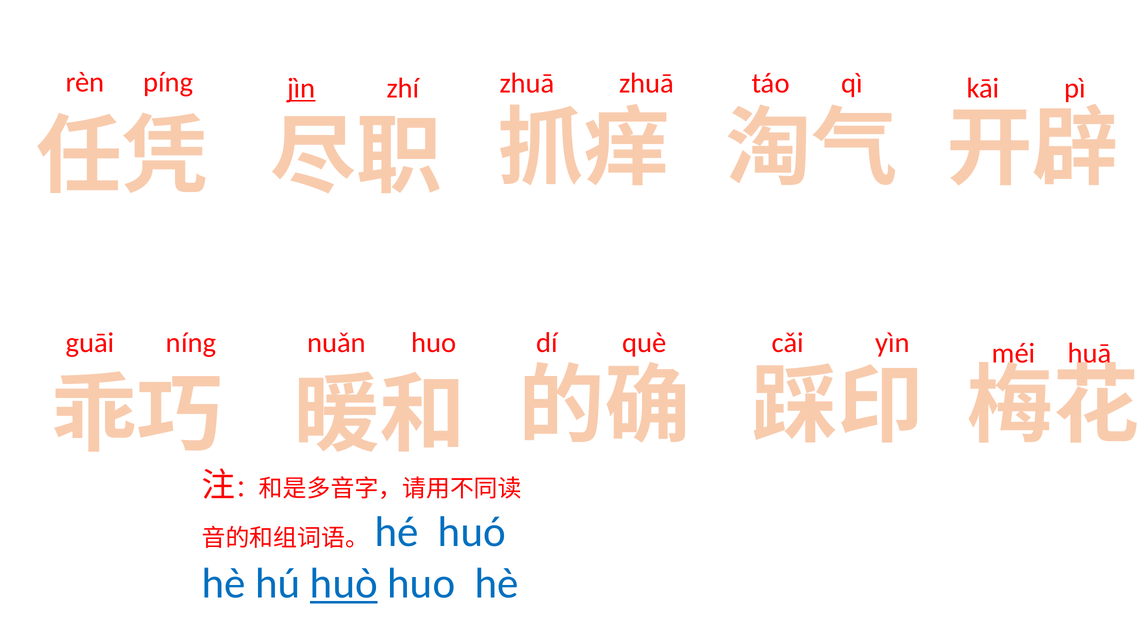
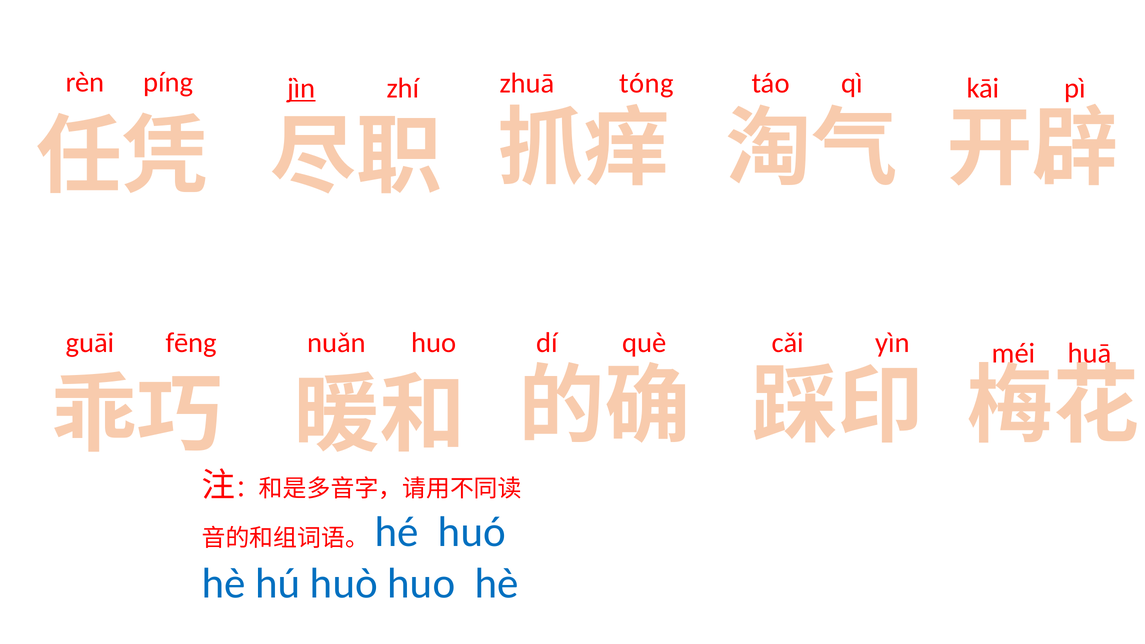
zhuā zhuā: zhuā -> tóng
níng: níng -> fēng
huò underline: present -> none
